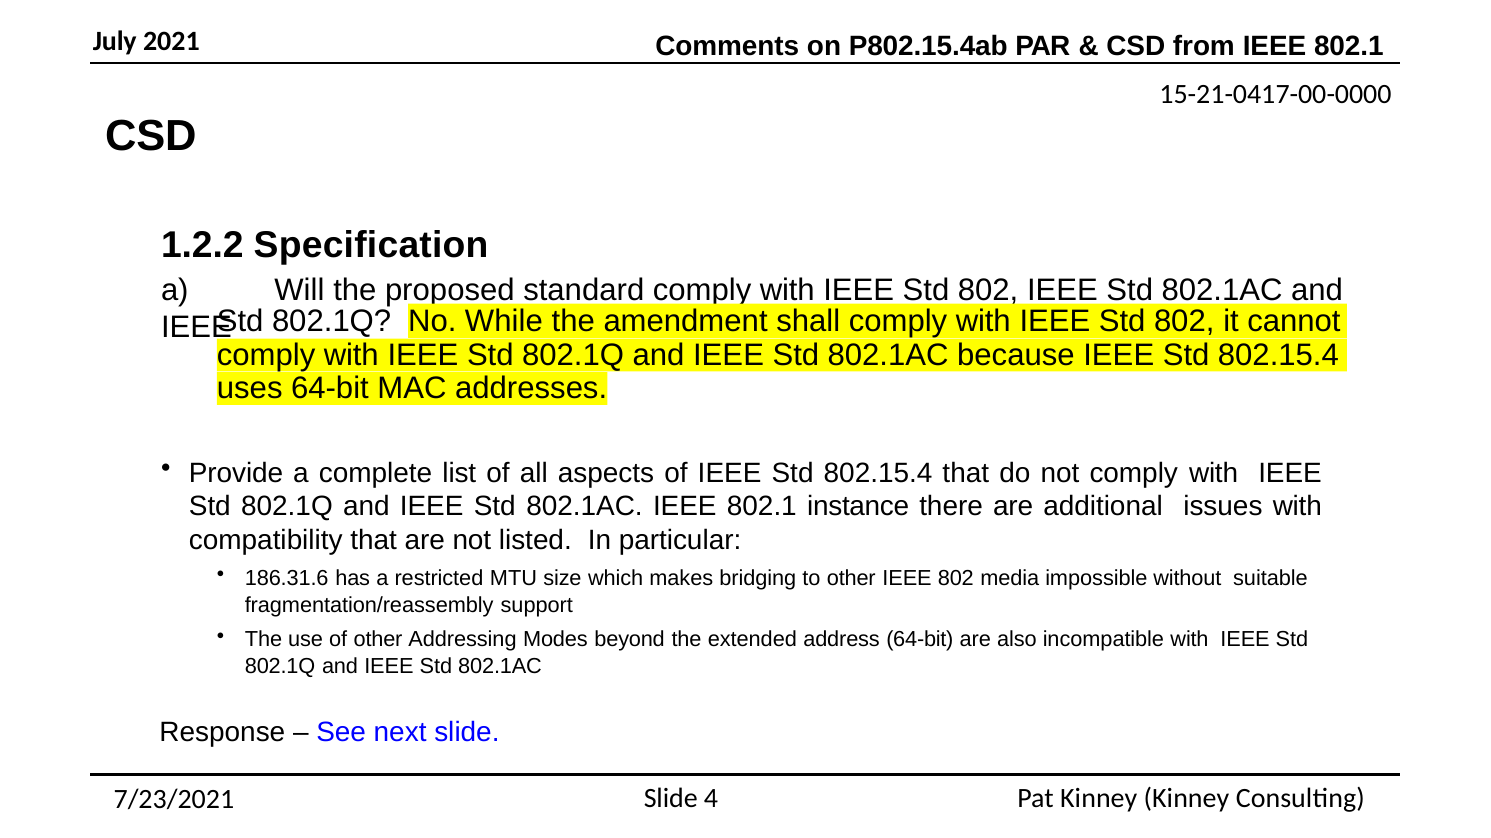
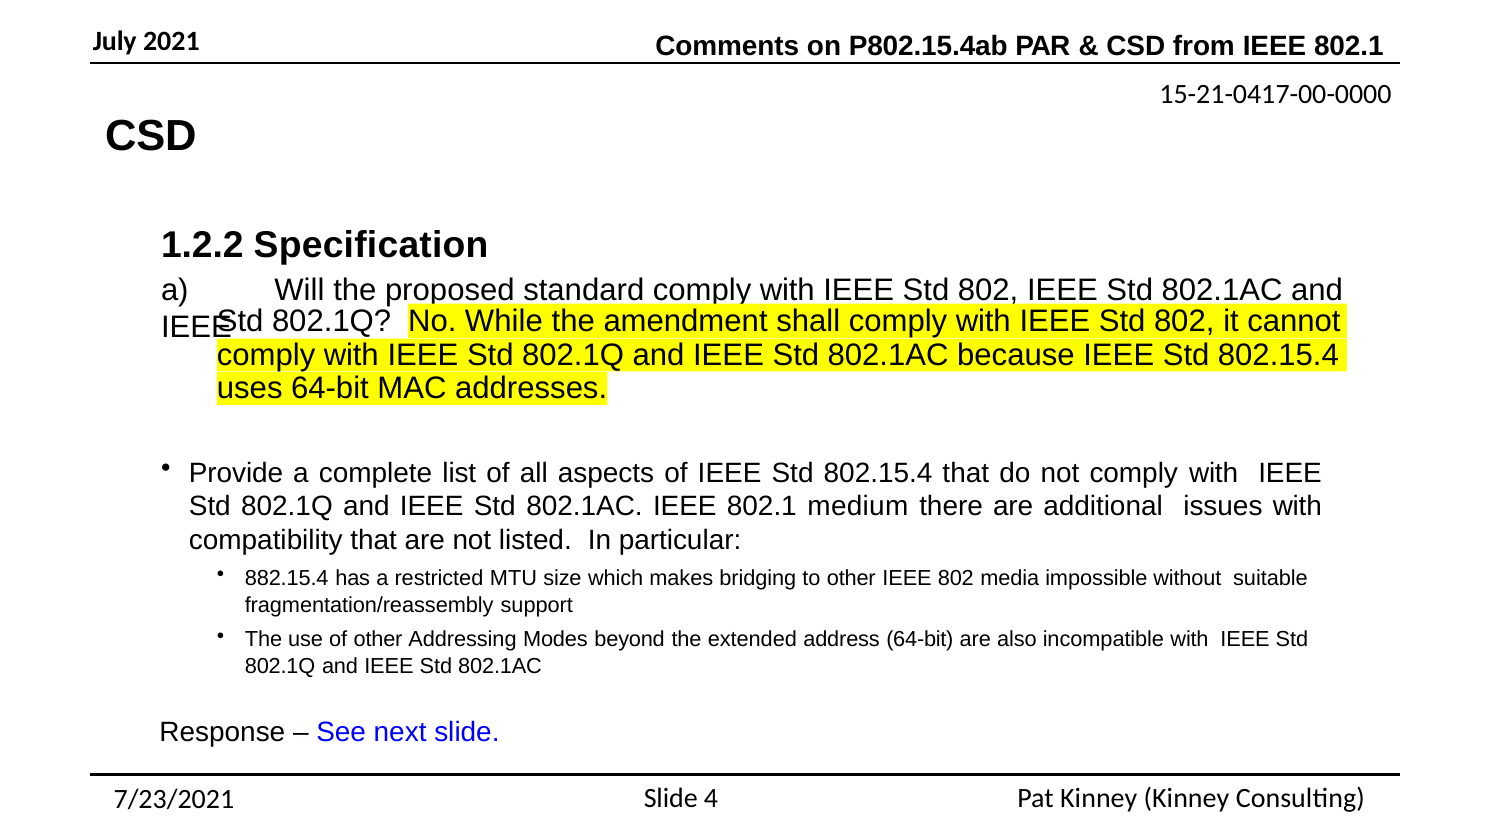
instance: instance -> medium
186.31.6: 186.31.6 -> 882.15.4
